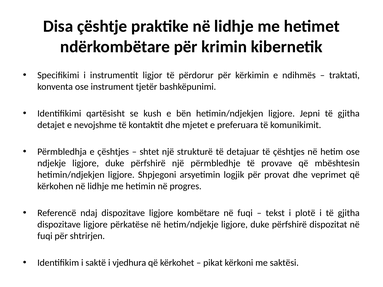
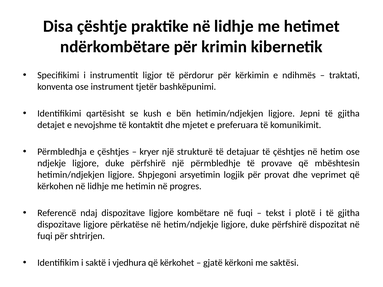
shtet: shtet -> kryer
pikat: pikat -> gjatë
